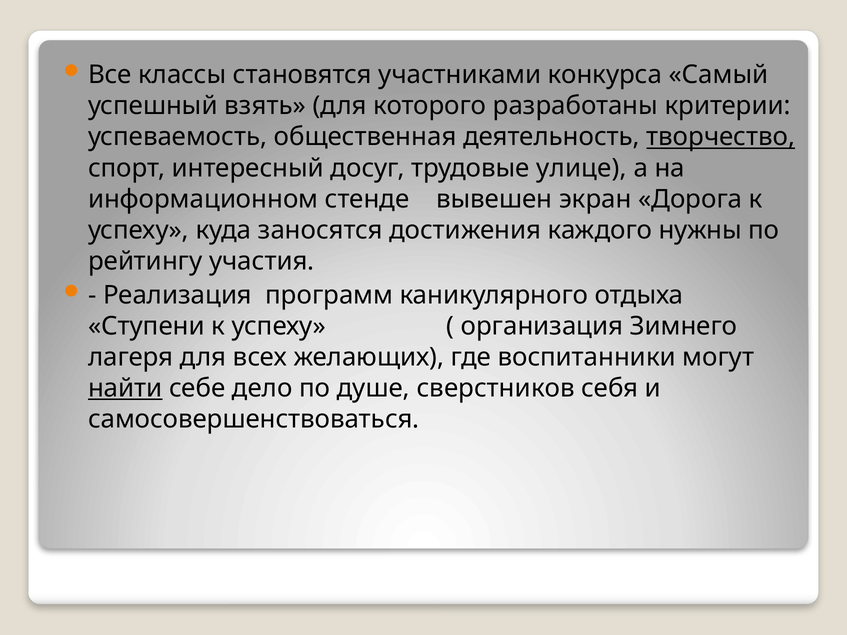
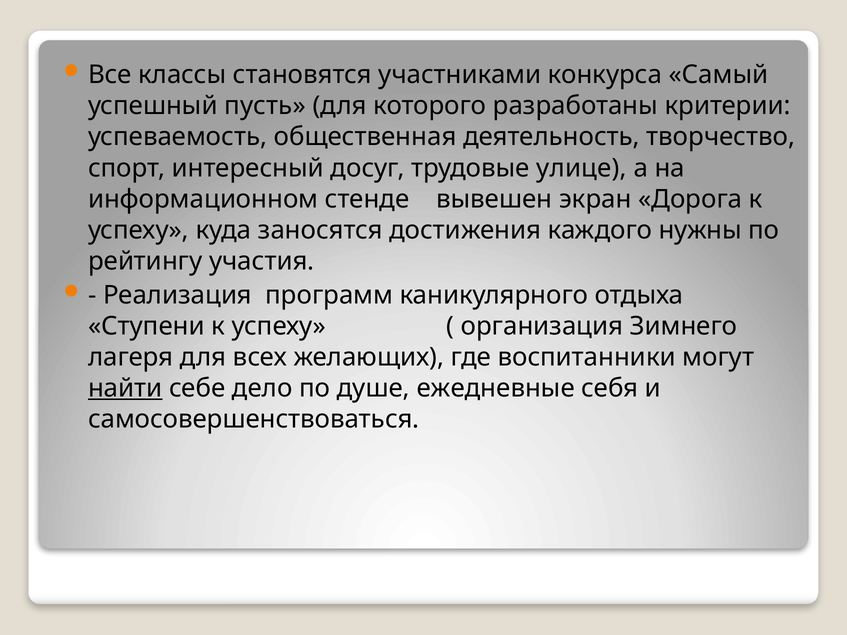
взять: взять -> пусть
творчество underline: present -> none
сверстников: сверстников -> ежедневные
